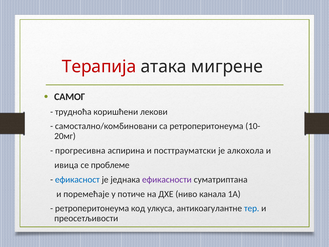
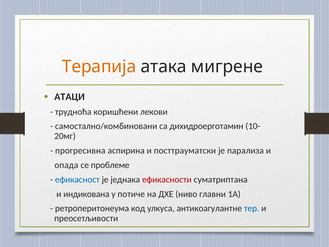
Терапија colour: red -> orange
САМОГ: САМОГ -> АТАЦИ
са ретроперитонеума: ретроперитонеума -> дихидроерготамин
алкохола: алкохола -> парализа
ивица: ивица -> опада
ефикасности colour: purple -> red
пoрeмeћaje: пoрeмeћaje -> индикована
канала: канала -> главни
